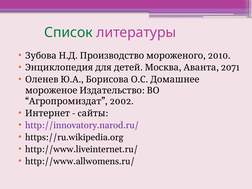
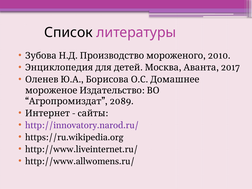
Список colour: green -> black
2071: 2071 -> 2017
2002: 2002 -> 2089
